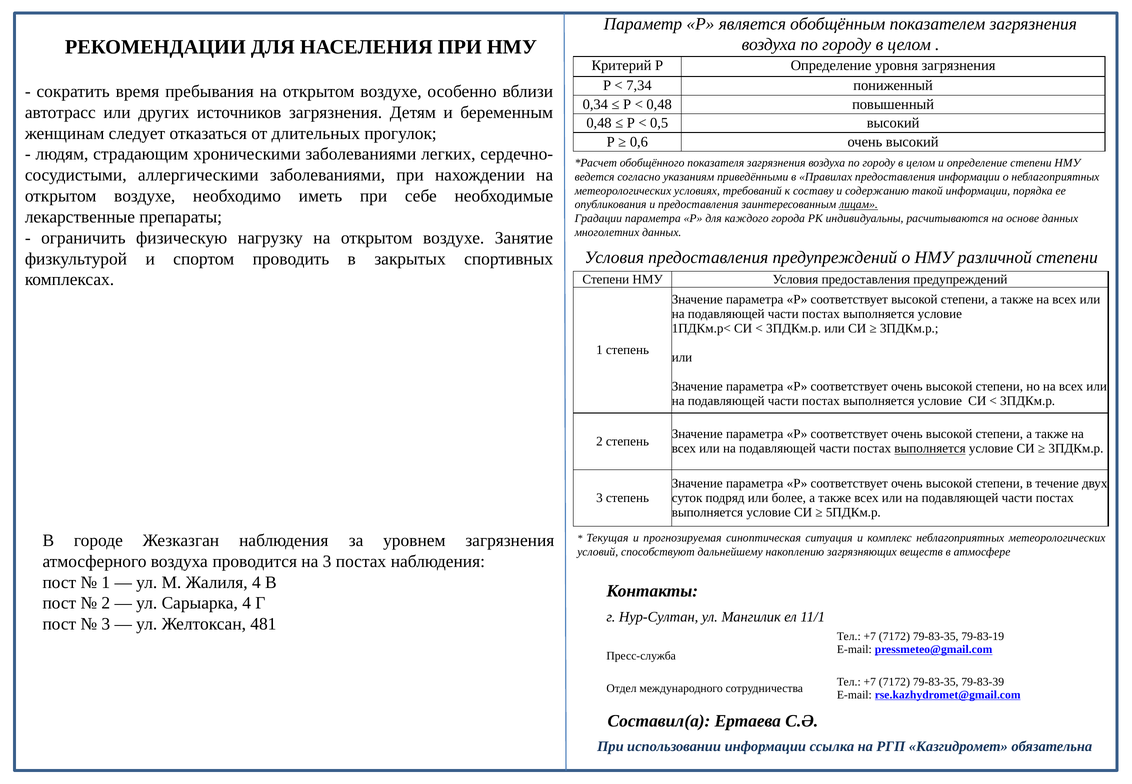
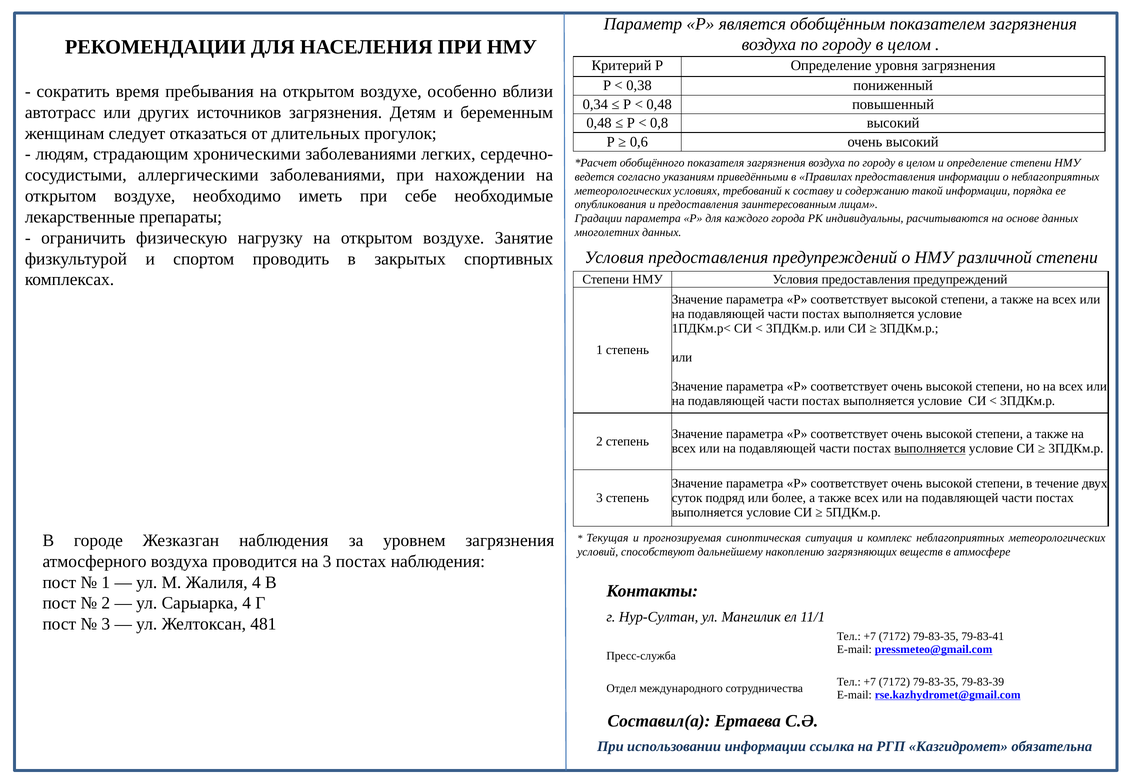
7,34: 7,34 -> 0,38
0,5: 0,5 -> 0,8
лицам underline: present -> none
79-83-19: 79-83-19 -> 79-83-41
